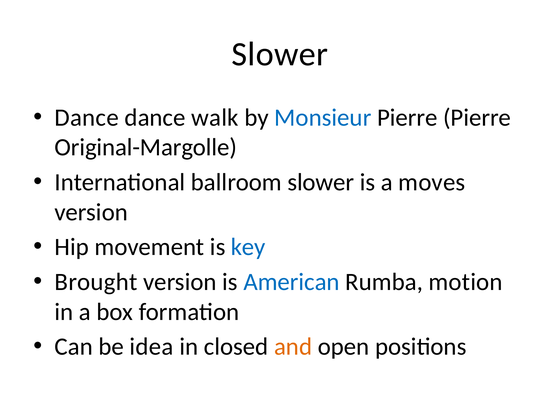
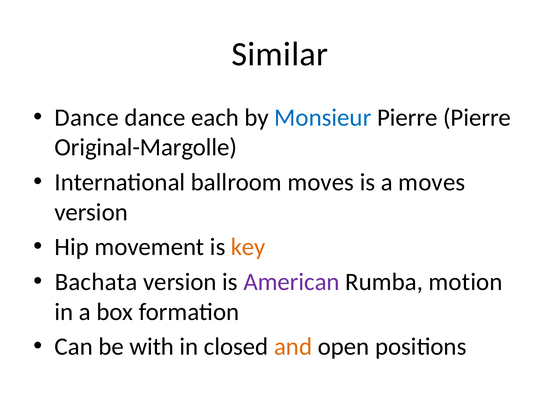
Slower at (280, 54): Slower -> Similar
walk: walk -> each
ballroom slower: slower -> moves
key colour: blue -> orange
Brought: Brought -> Bachata
American colour: blue -> purple
idea: idea -> with
